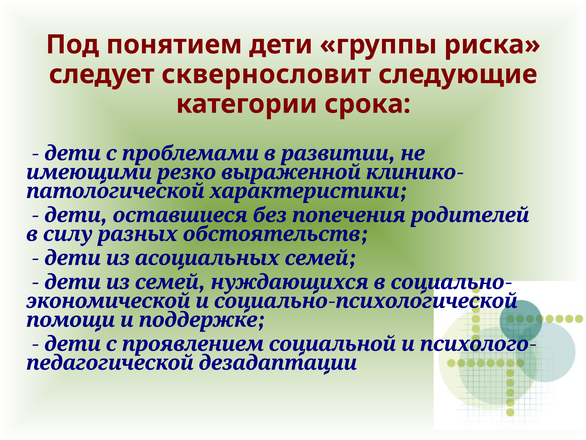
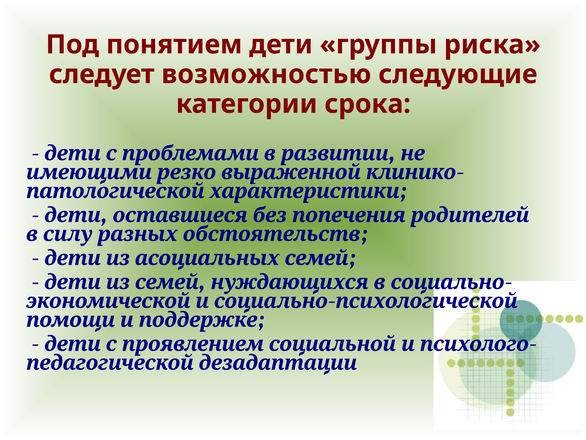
сквернословит: сквернословит -> возможностью
